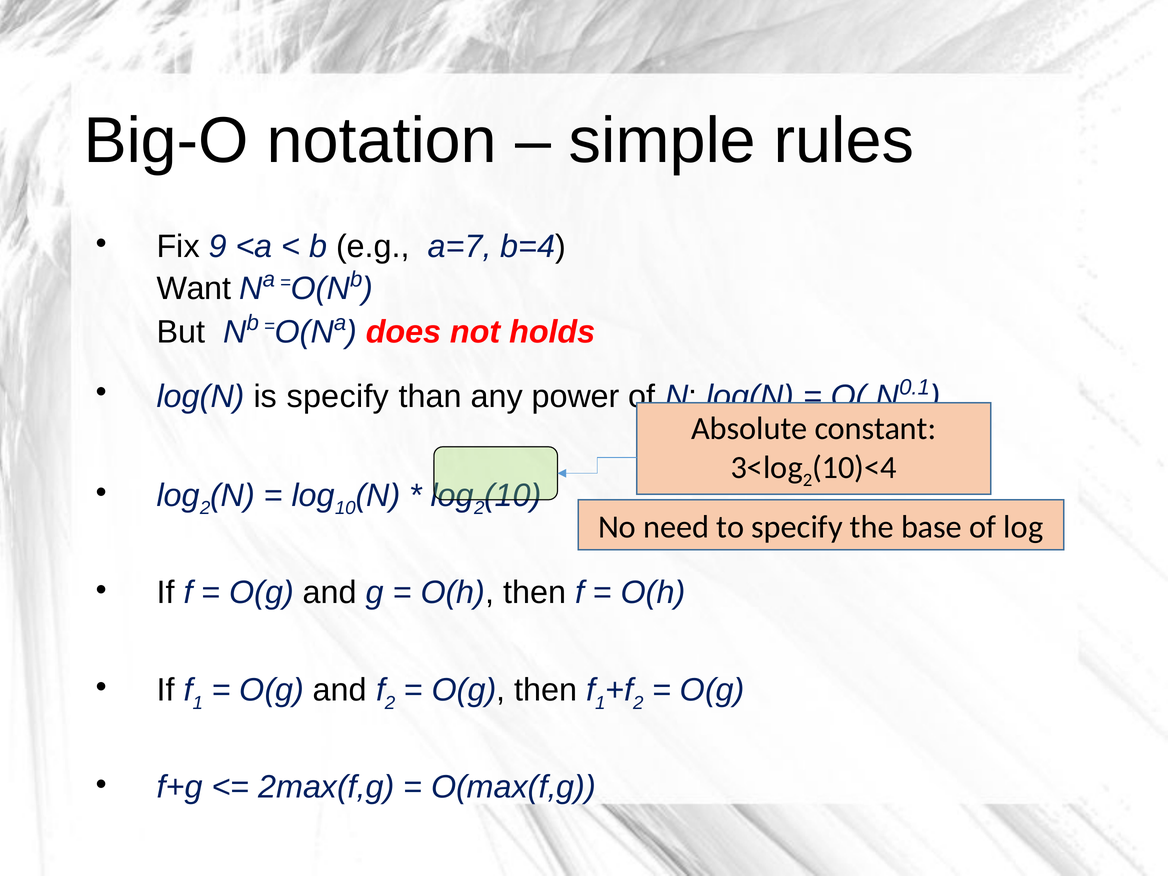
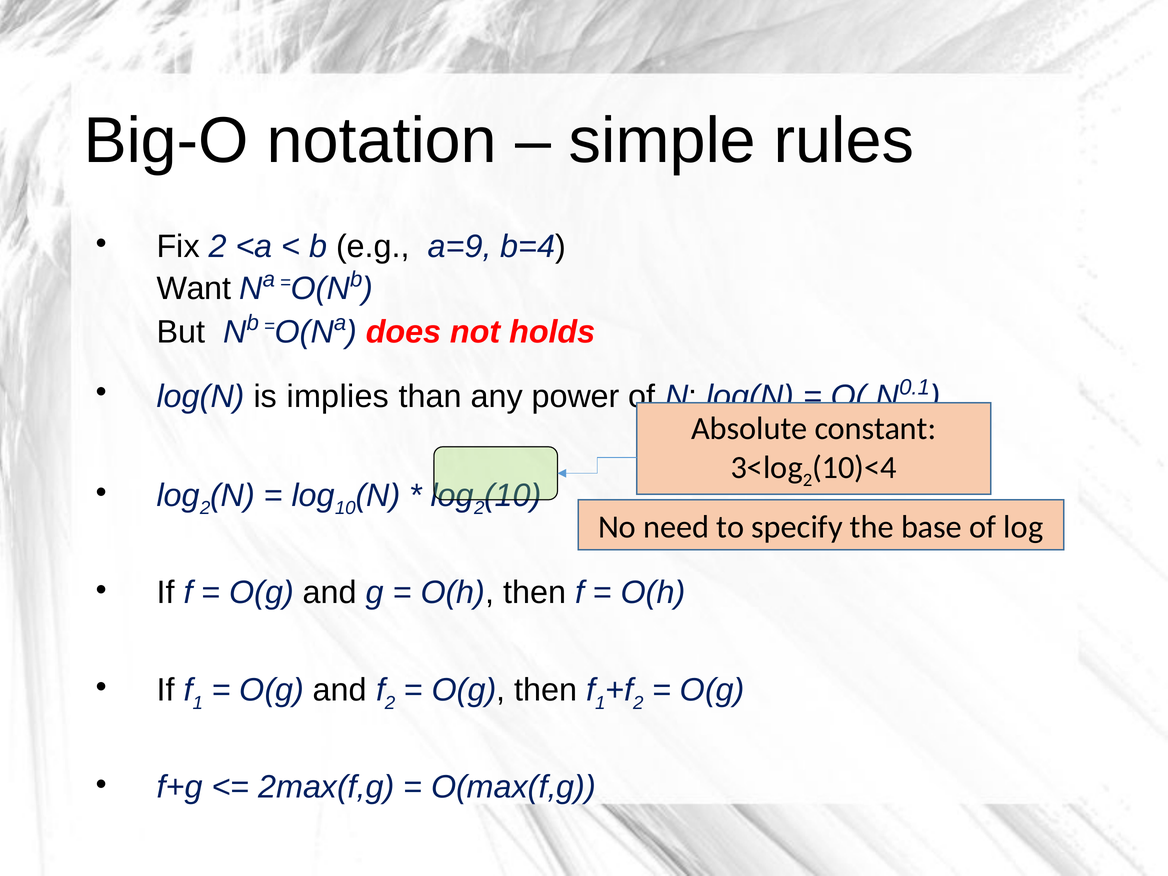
Fix 9: 9 -> 2
a=7: a=7 -> a=9
is specify: specify -> implies
